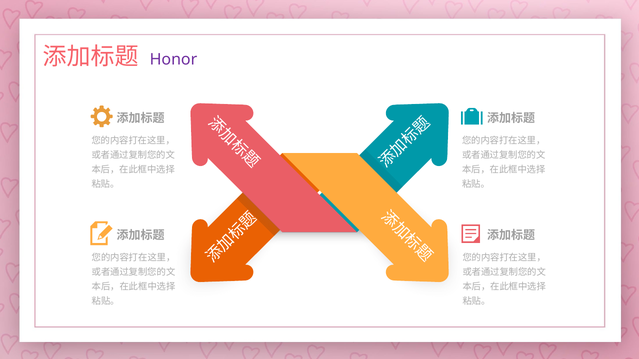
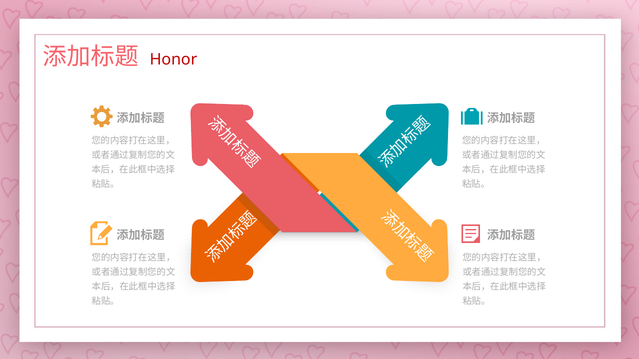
Honor colour: purple -> red
